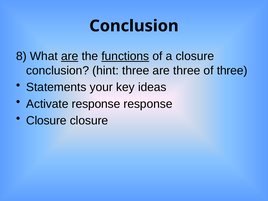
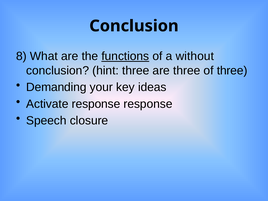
are at (70, 56) underline: present -> none
a closure: closure -> without
Statements: Statements -> Demanding
Closure at (46, 121): Closure -> Speech
